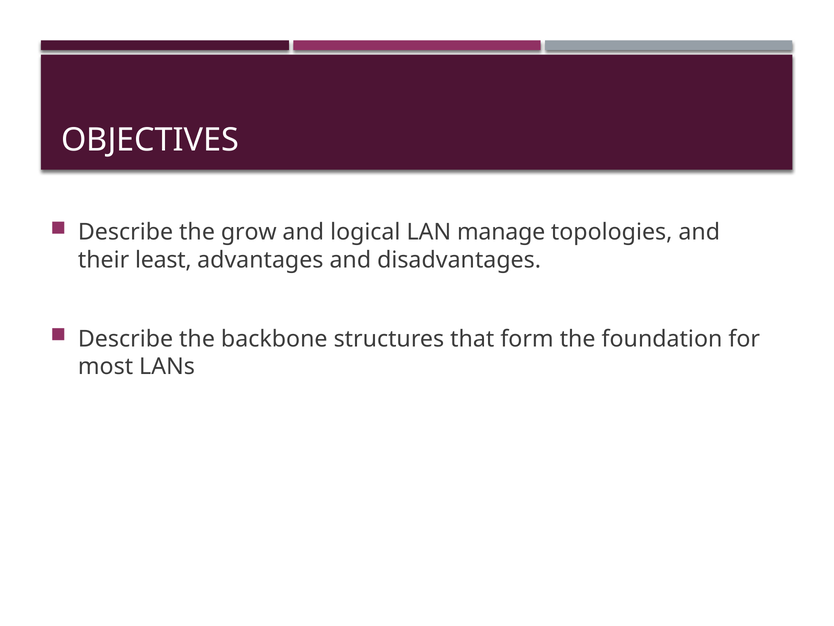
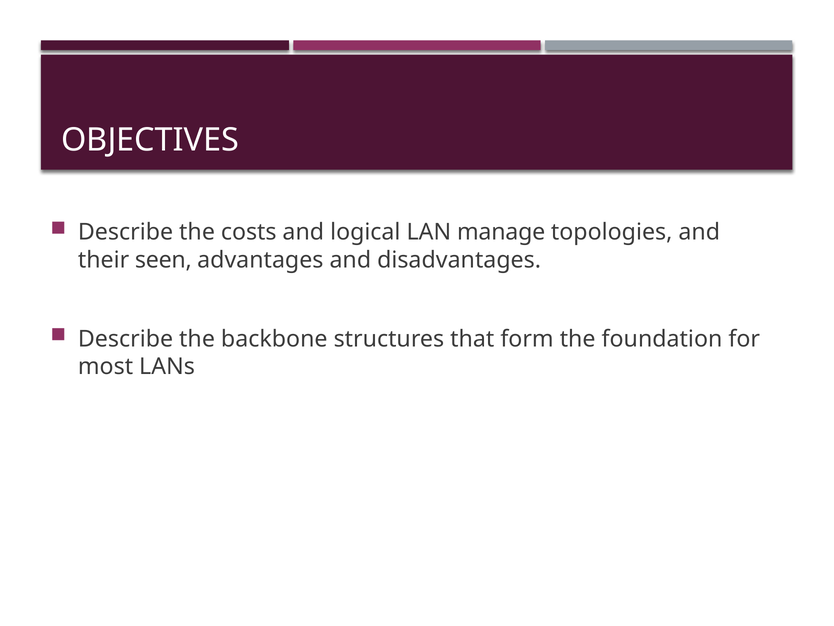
grow: grow -> costs
least: least -> seen
